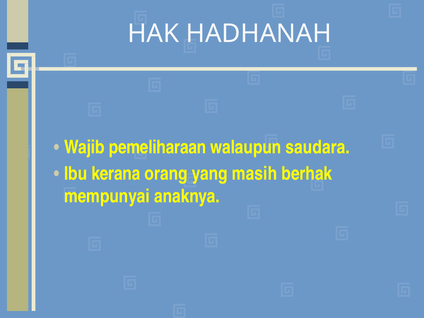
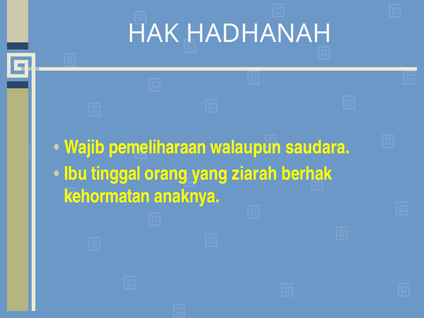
kerana: kerana -> tinggal
masih: masih -> ziarah
mempunyai: mempunyai -> kehormatan
